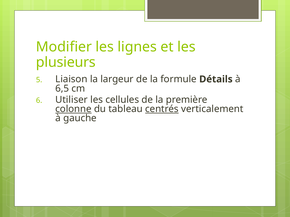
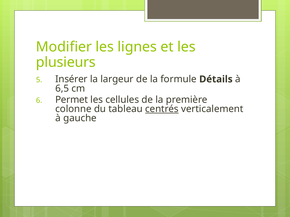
Liaison: Liaison -> Insérer
Utiliser: Utiliser -> Permet
colonne underline: present -> none
